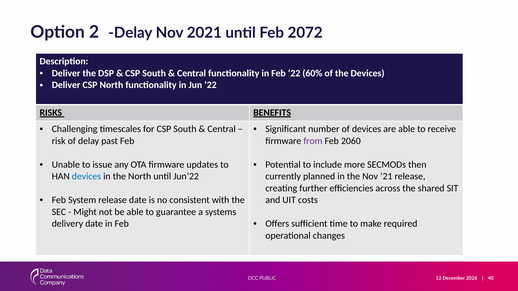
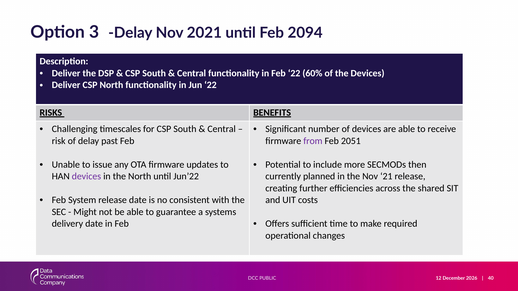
2: 2 -> 3
2072: 2072 -> 2094
2060: 2060 -> 2051
devices at (86, 177) colour: blue -> purple
